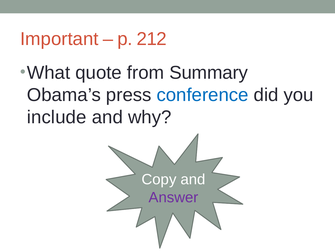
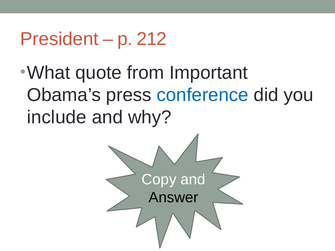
Important: Important -> President
Summary: Summary -> Important
Answer colour: purple -> black
